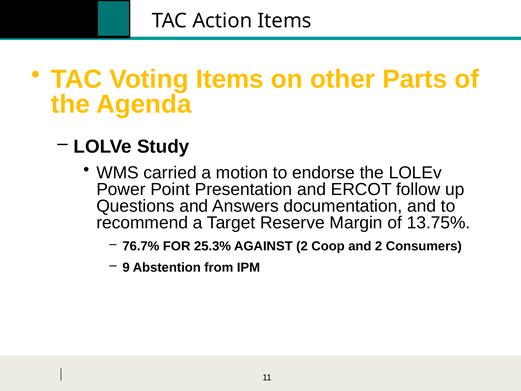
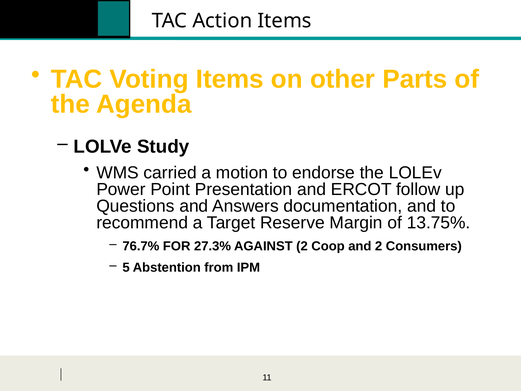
25.3%: 25.3% -> 27.3%
9: 9 -> 5
